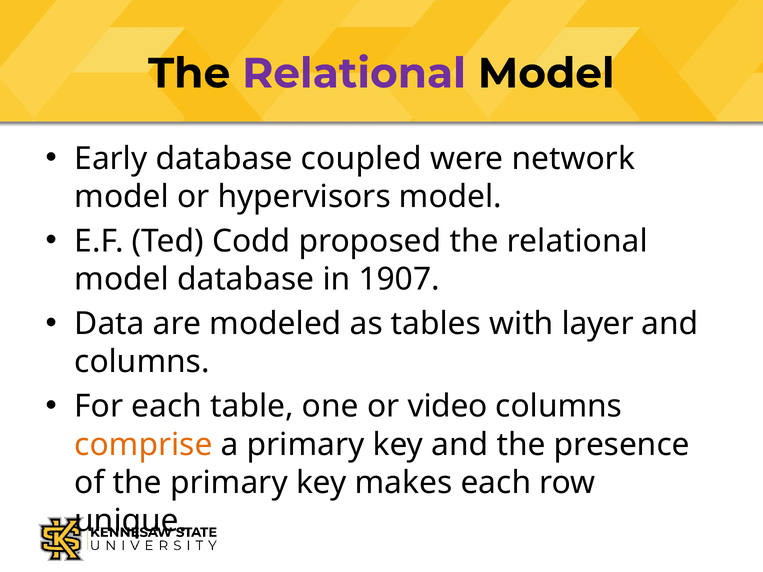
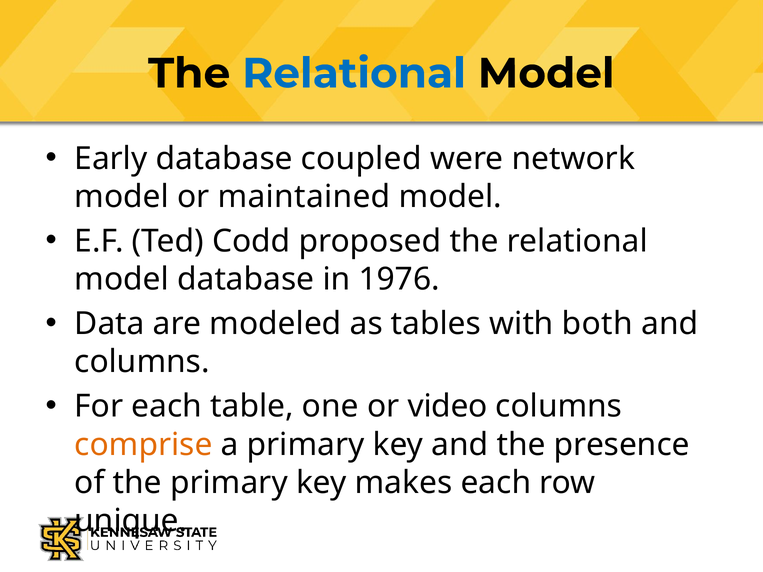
Relational at (354, 74) colour: purple -> blue
hypervisors: hypervisors -> maintained
1907: 1907 -> 1976
layer: layer -> both
